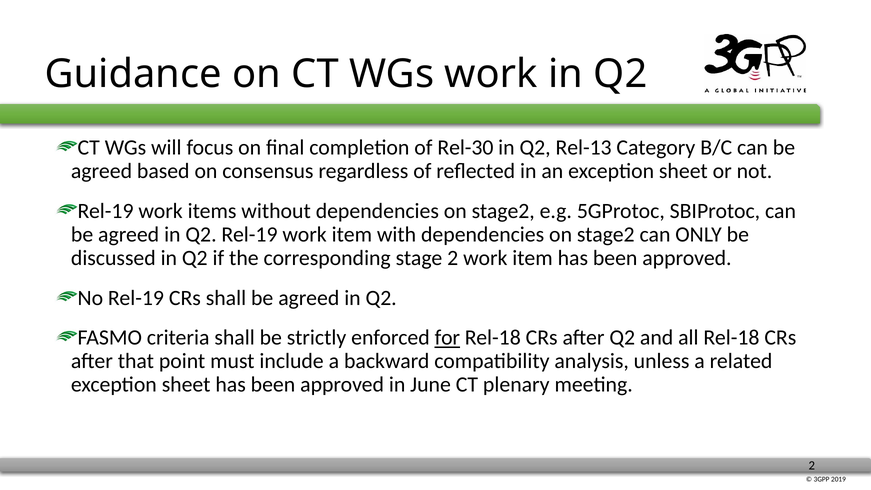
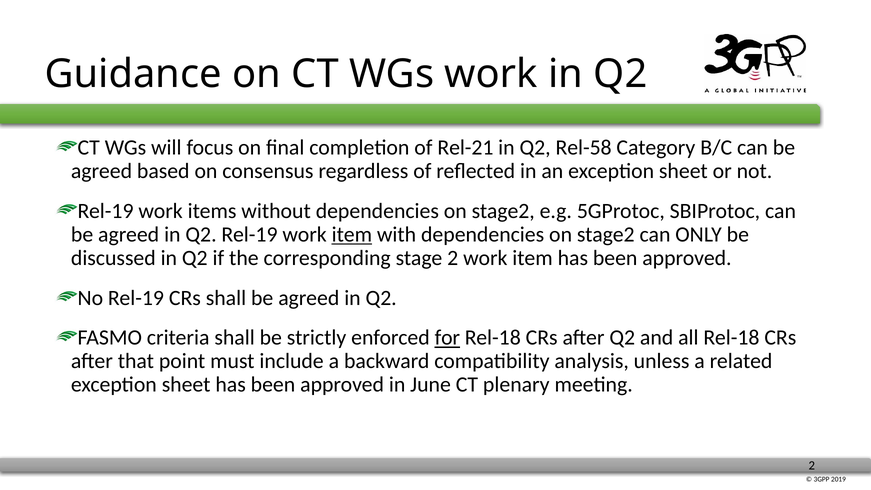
Rel-30: Rel-30 -> Rel-21
Rel-13: Rel-13 -> Rel-58
item at (352, 235) underline: none -> present
